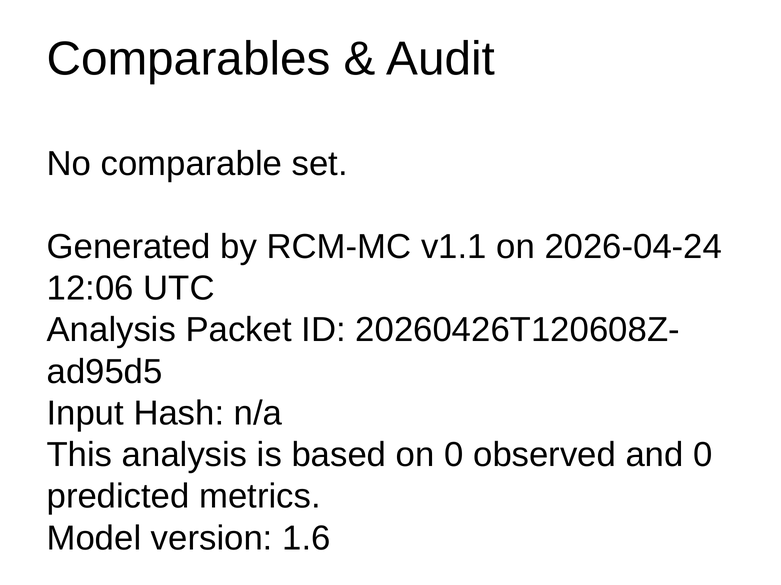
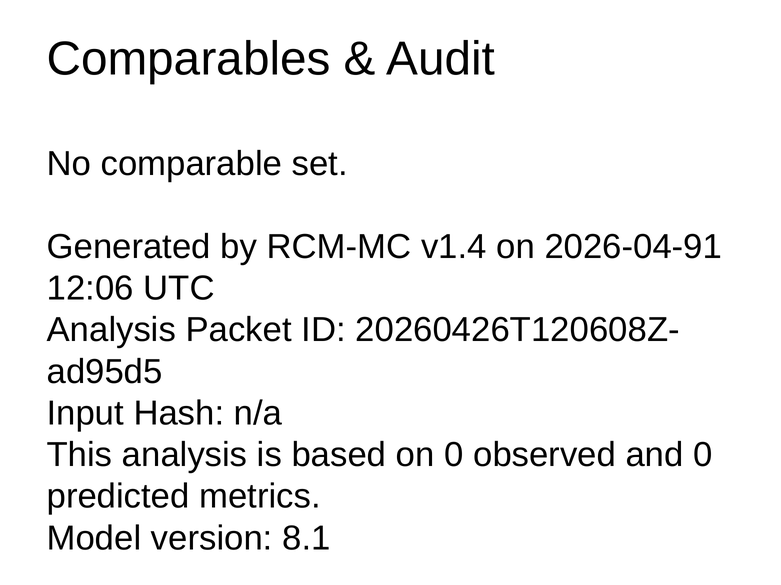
v1.1: v1.1 -> v1.4
2026-04-24: 2026-04-24 -> 2026-04-91
1.6: 1.6 -> 8.1
